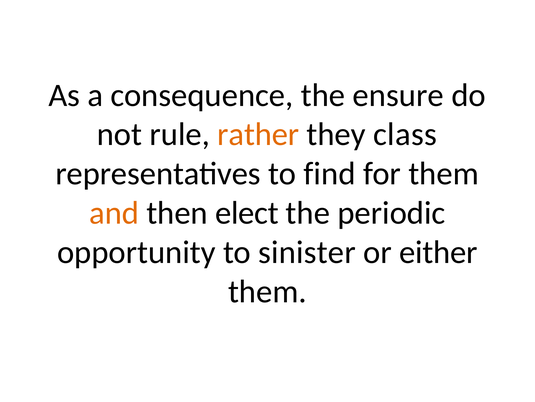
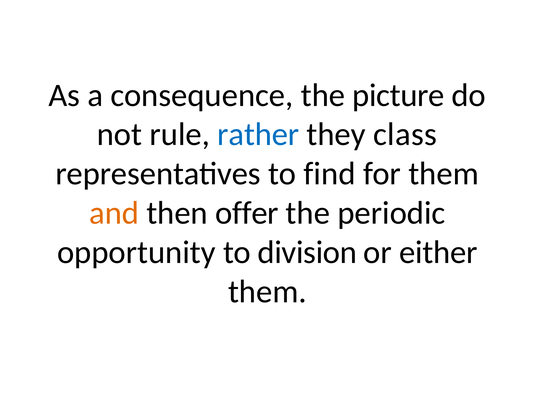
ensure: ensure -> picture
rather colour: orange -> blue
elect: elect -> offer
sinister: sinister -> division
